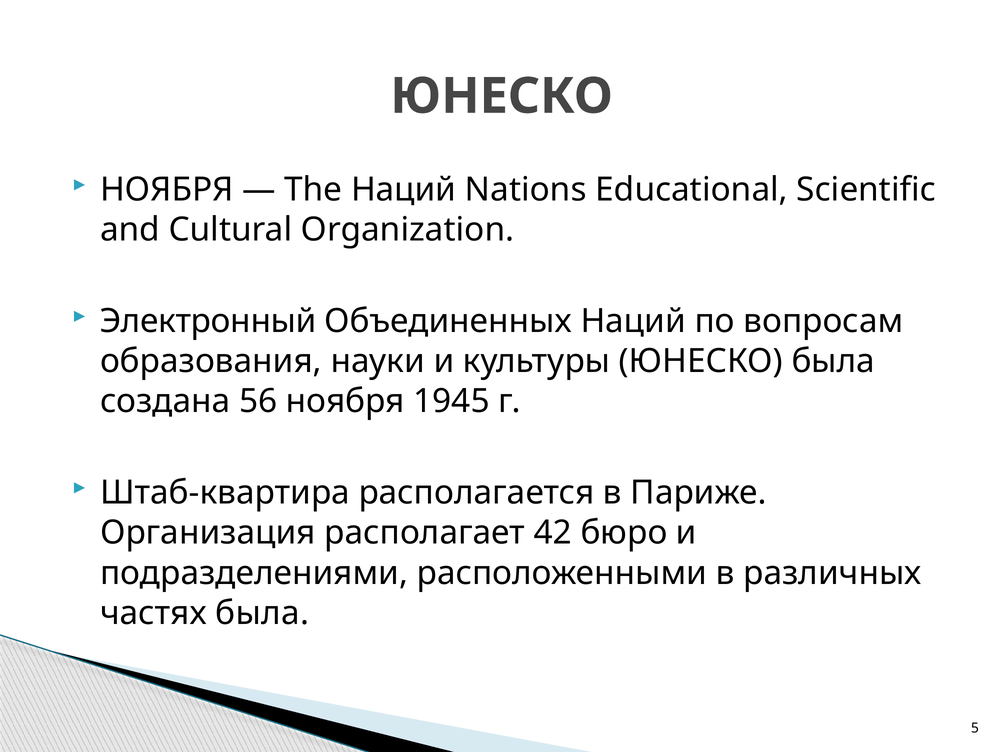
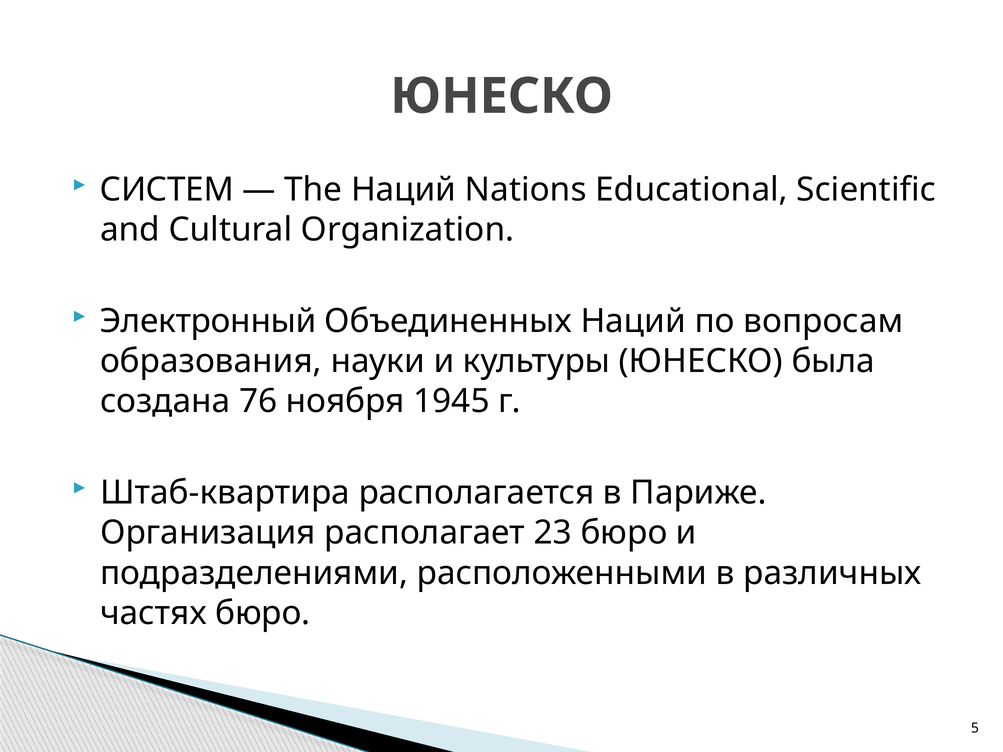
НОЯБРЯ at (167, 190): НОЯБРЯ -> СИСТЕМ
56: 56 -> 76
42: 42 -> 23
частях была: была -> бюро
